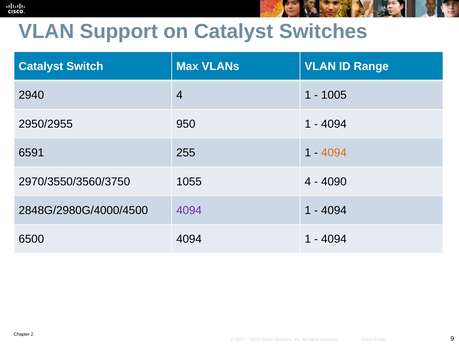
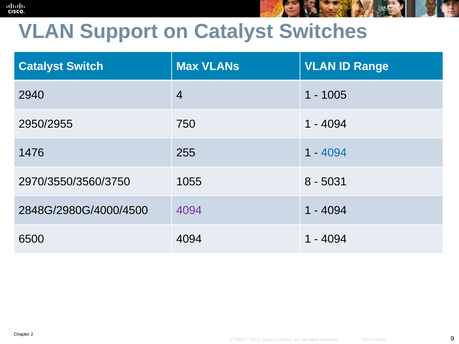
950: 950 -> 750
6591: 6591 -> 1476
4094 at (334, 153) colour: orange -> blue
1055 4: 4 -> 8
4090: 4090 -> 5031
